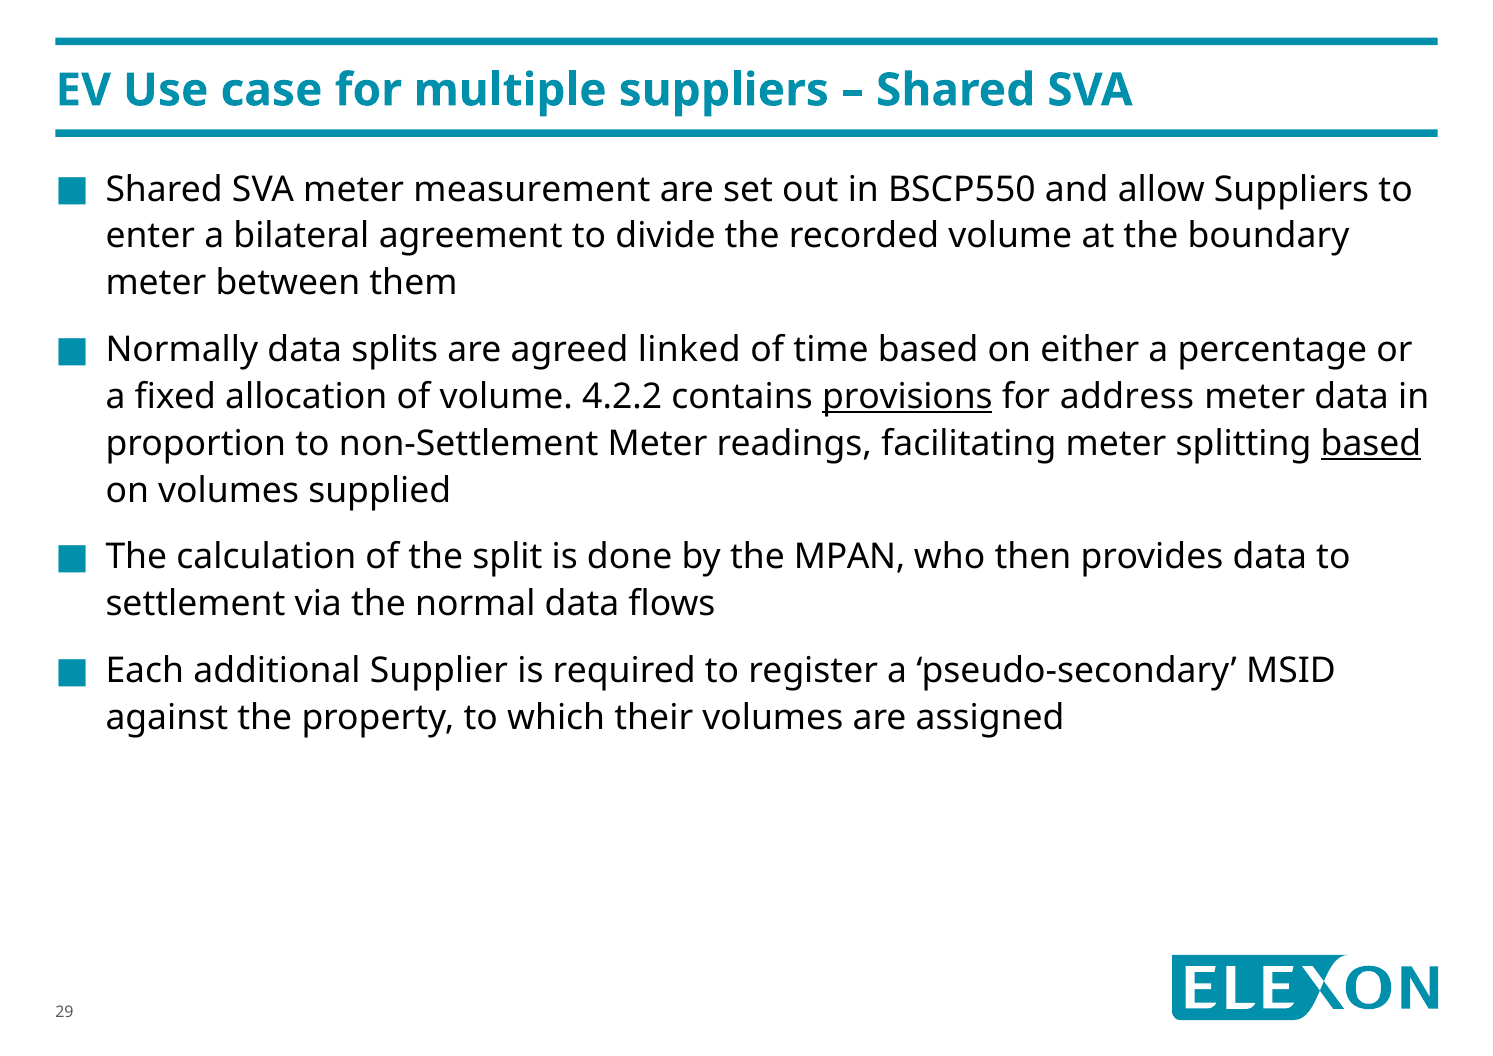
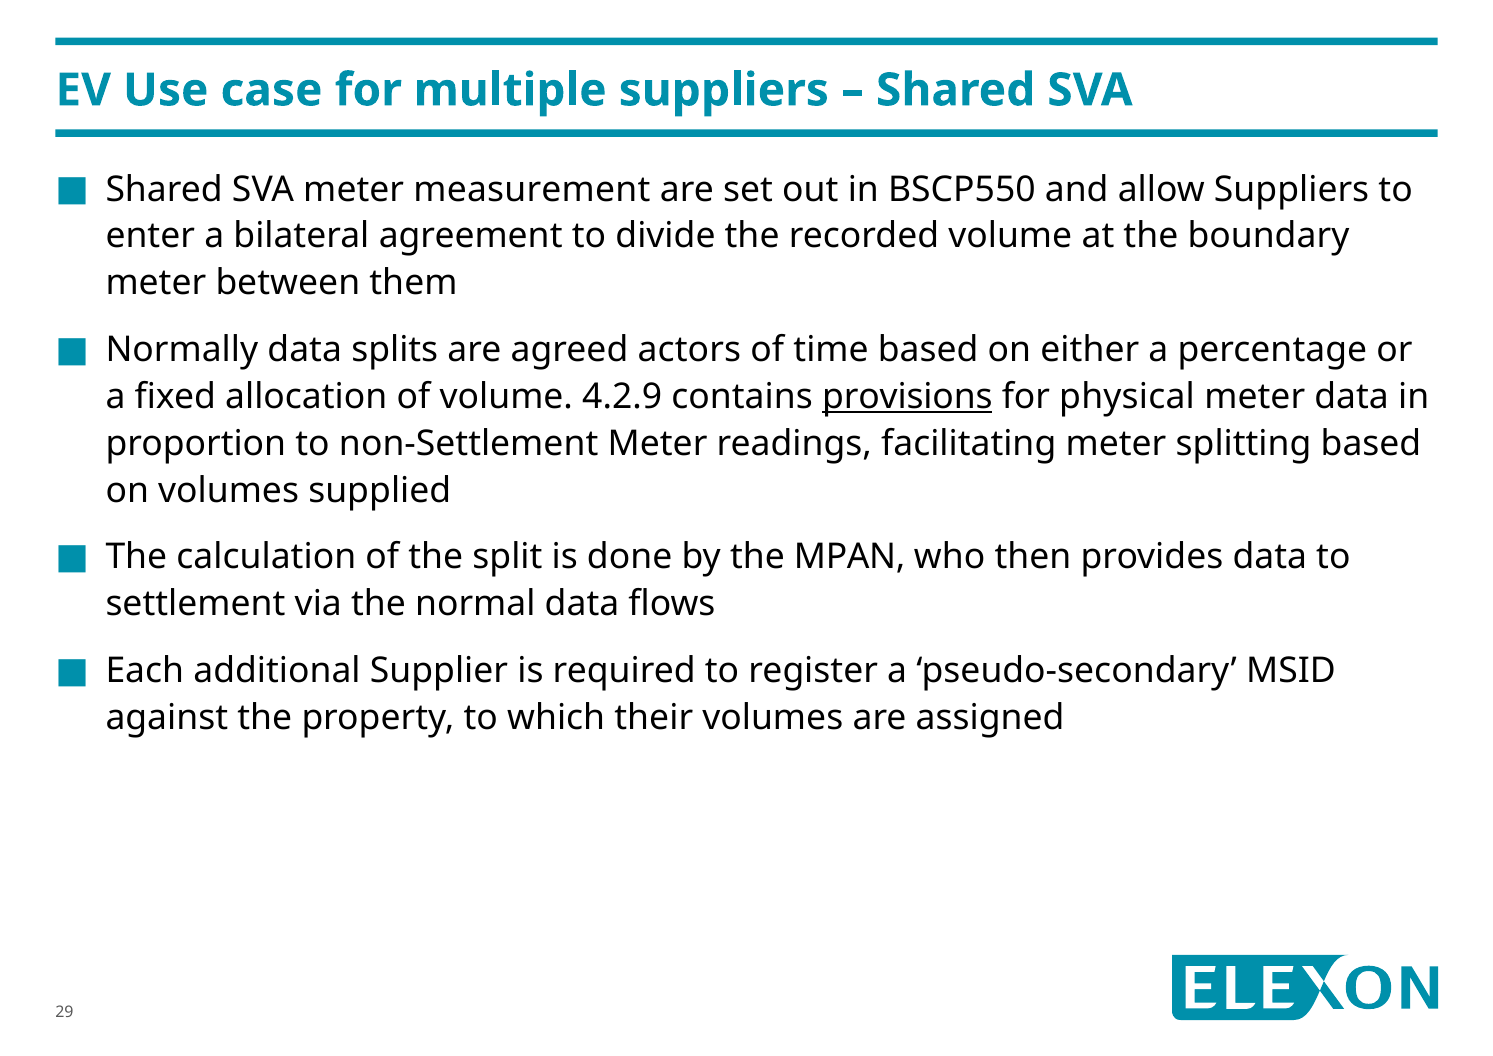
linked: linked -> actors
4.2.2: 4.2.2 -> 4.2.9
address: address -> physical
based at (1371, 443) underline: present -> none
